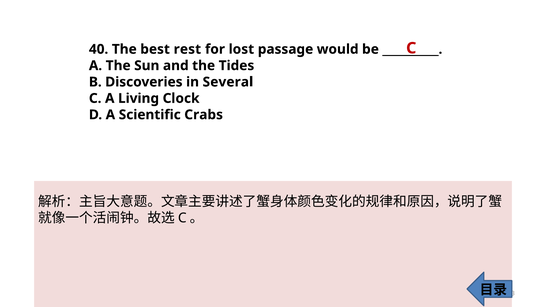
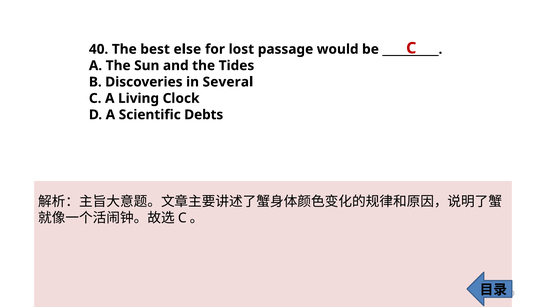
rest: rest -> else
Crabs: Crabs -> Debts
